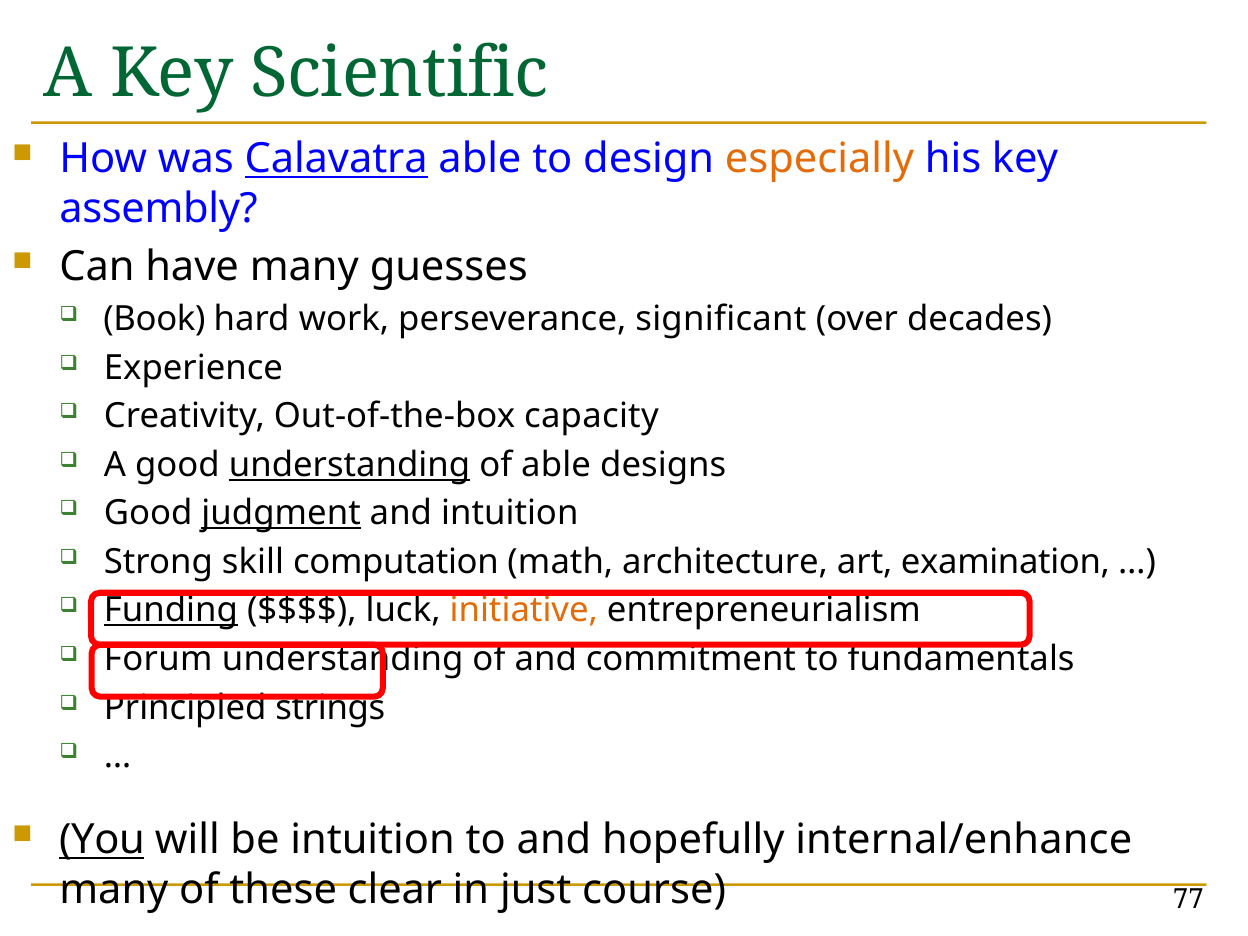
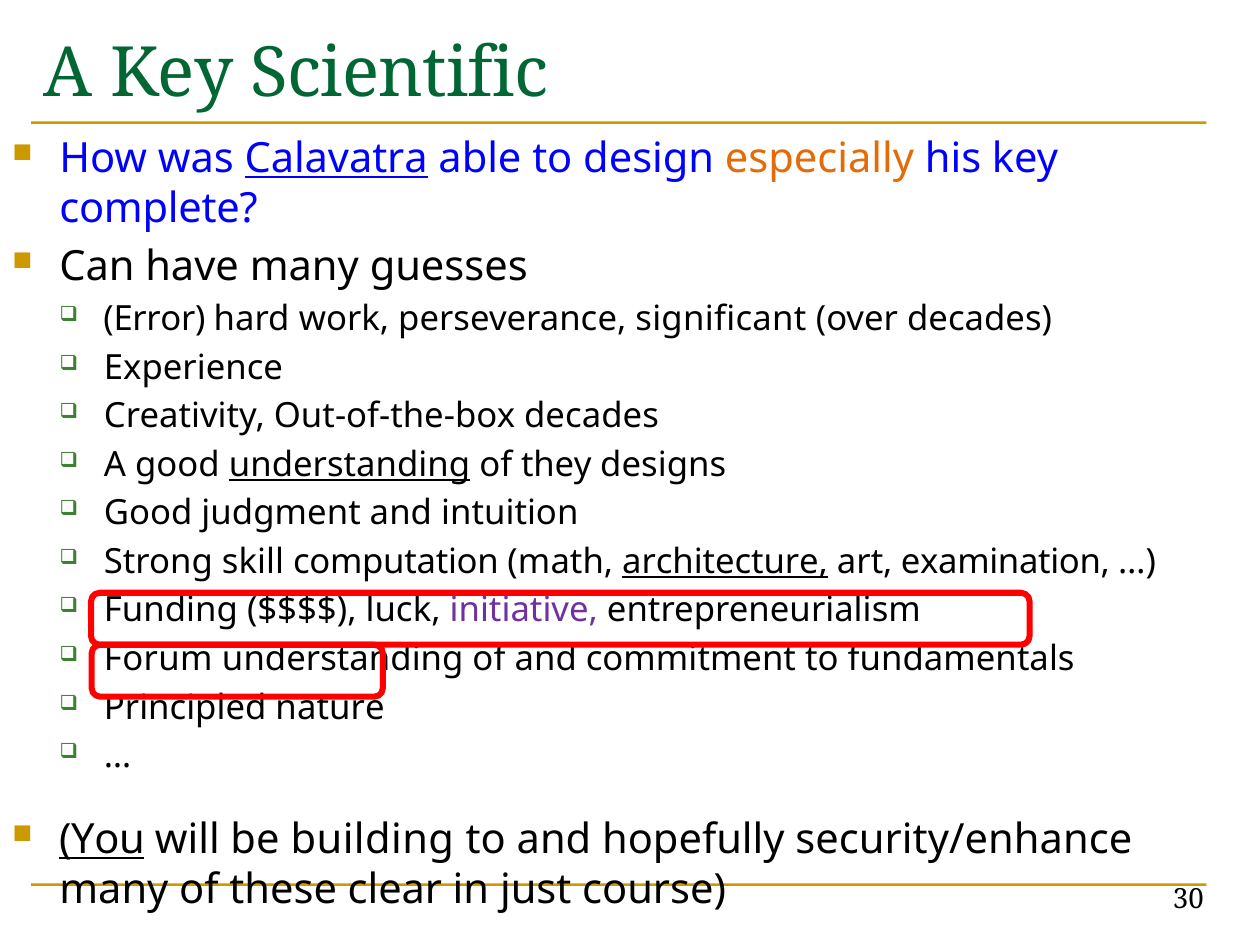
assembly: assembly -> complete
Book: Book -> Error
Out-of-the-box capacity: capacity -> decades
of able: able -> they
judgment underline: present -> none
architecture underline: none -> present
Funding underline: present -> none
initiative colour: orange -> purple
strings: strings -> nature
be intuition: intuition -> building
internal/enhance: internal/enhance -> security/enhance
77: 77 -> 30
